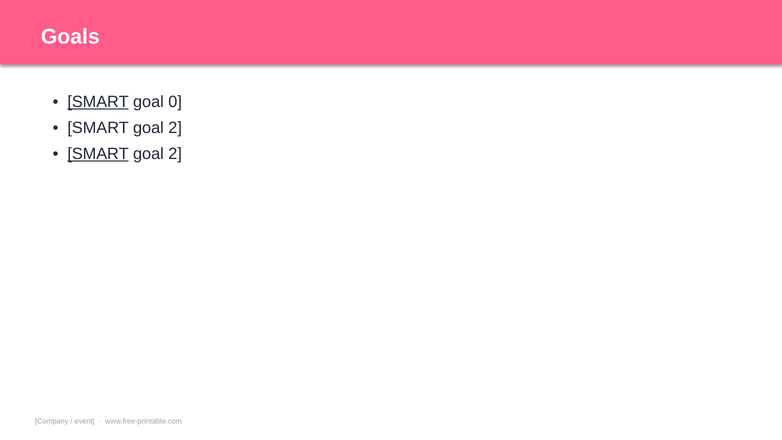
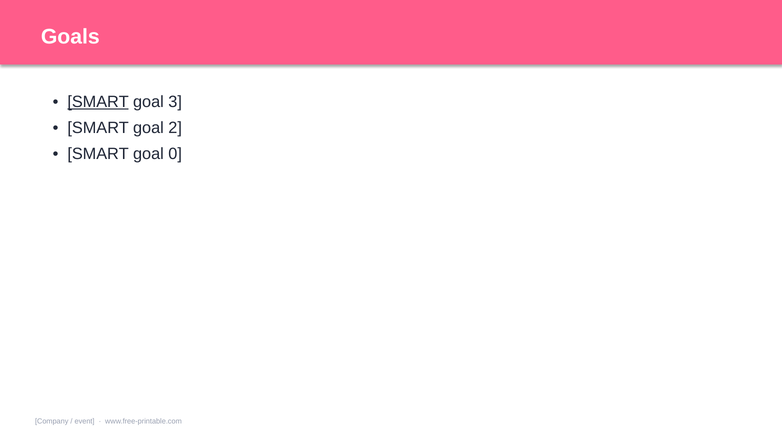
0: 0 -> 3
SMART at (98, 154) underline: present -> none
2 at (175, 154): 2 -> 0
